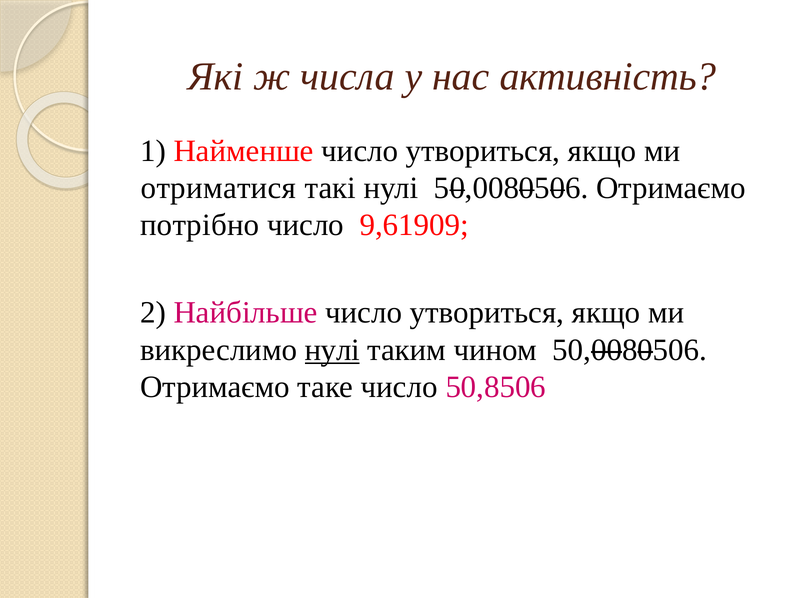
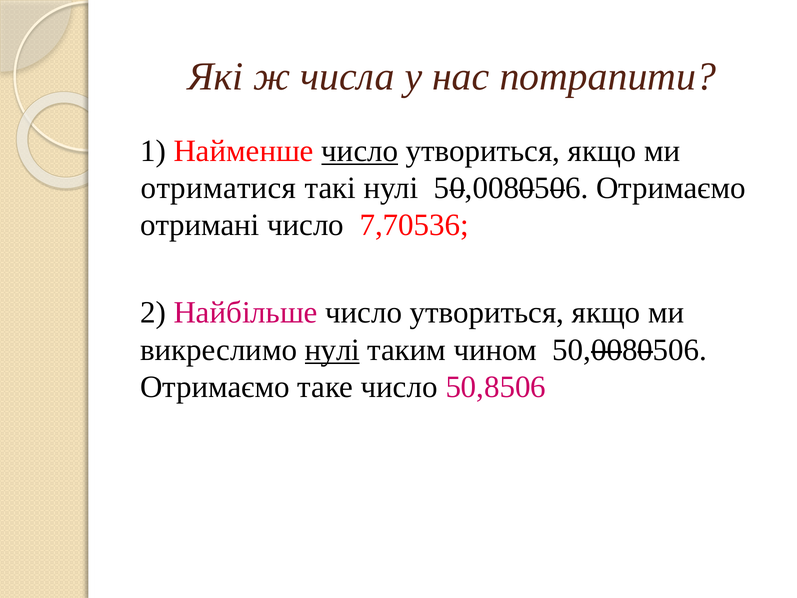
активність: активність -> потрапити
число at (360, 151) underline: none -> present
потрібно: потрібно -> отримані
9,61909: 9,61909 -> 7,70536
